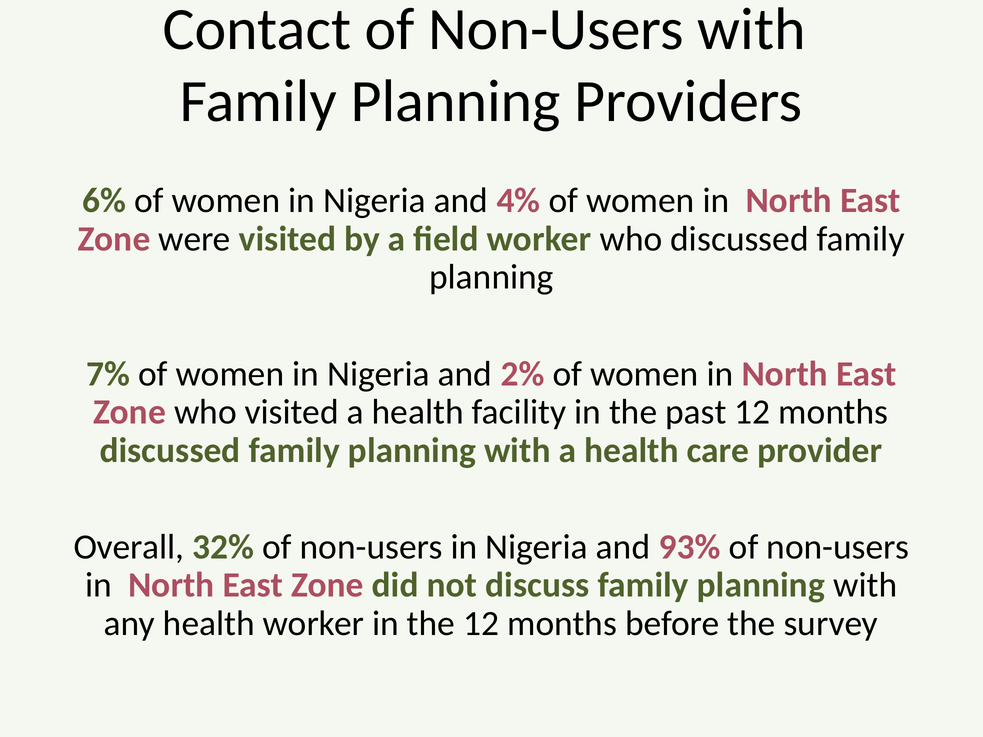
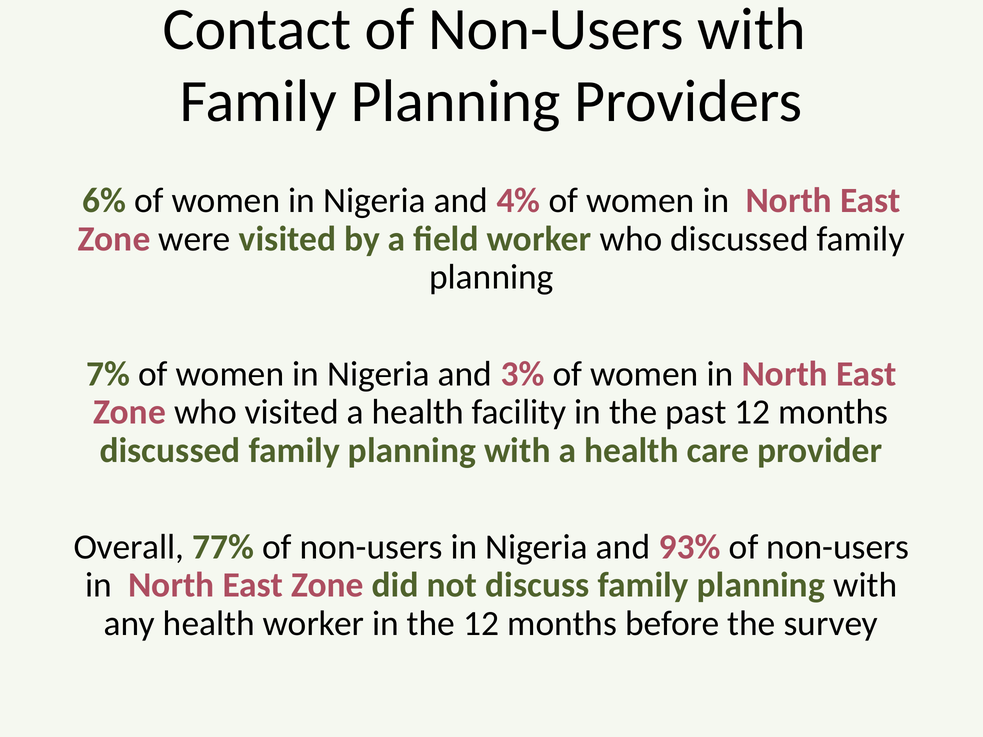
2%: 2% -> 3%
32%: 32% -> 77%
